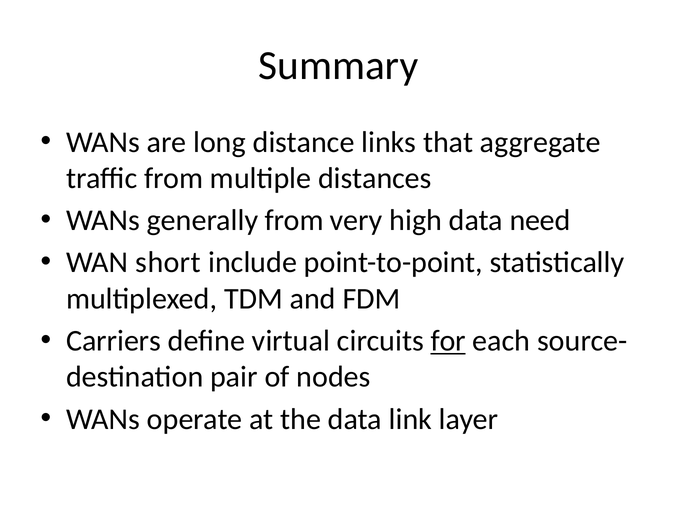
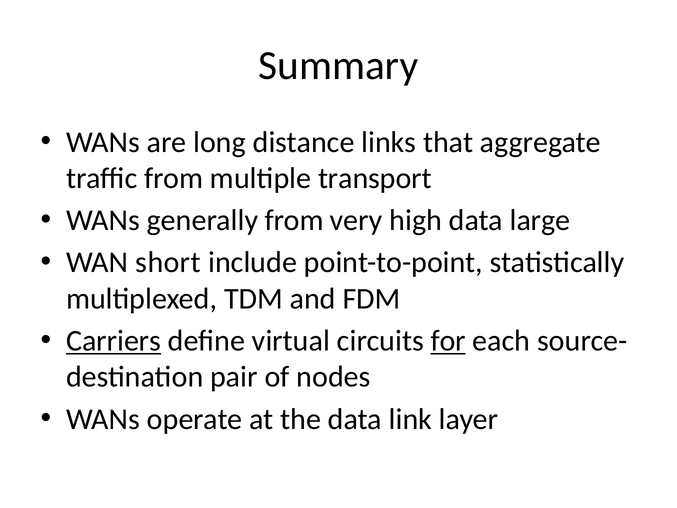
distances: distances -> transport
need: need -> large
Carriers underline: none -> present
